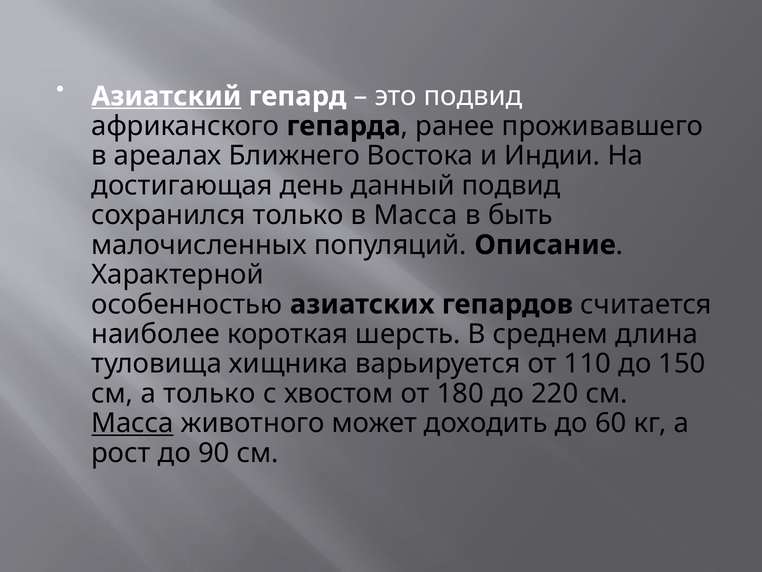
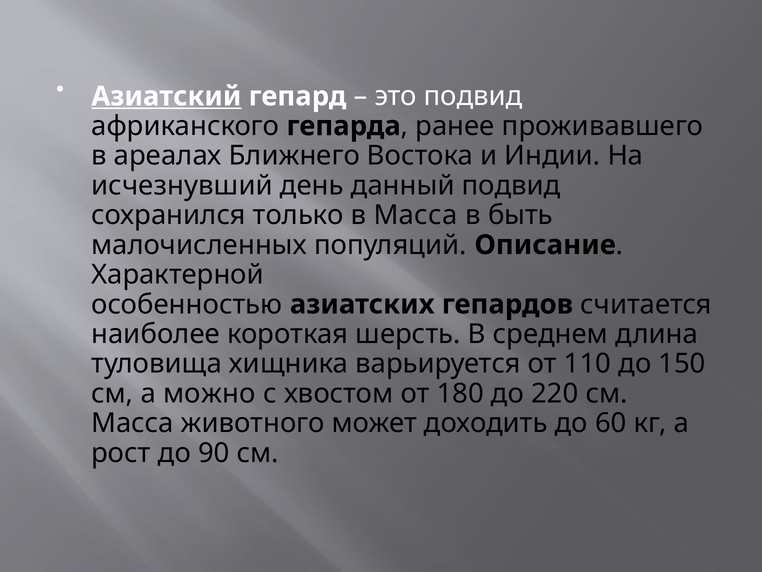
достигающая: достигающая -> исчезнувший
а только: только -> можно
Масса at (133, 423) underline: present -> none
